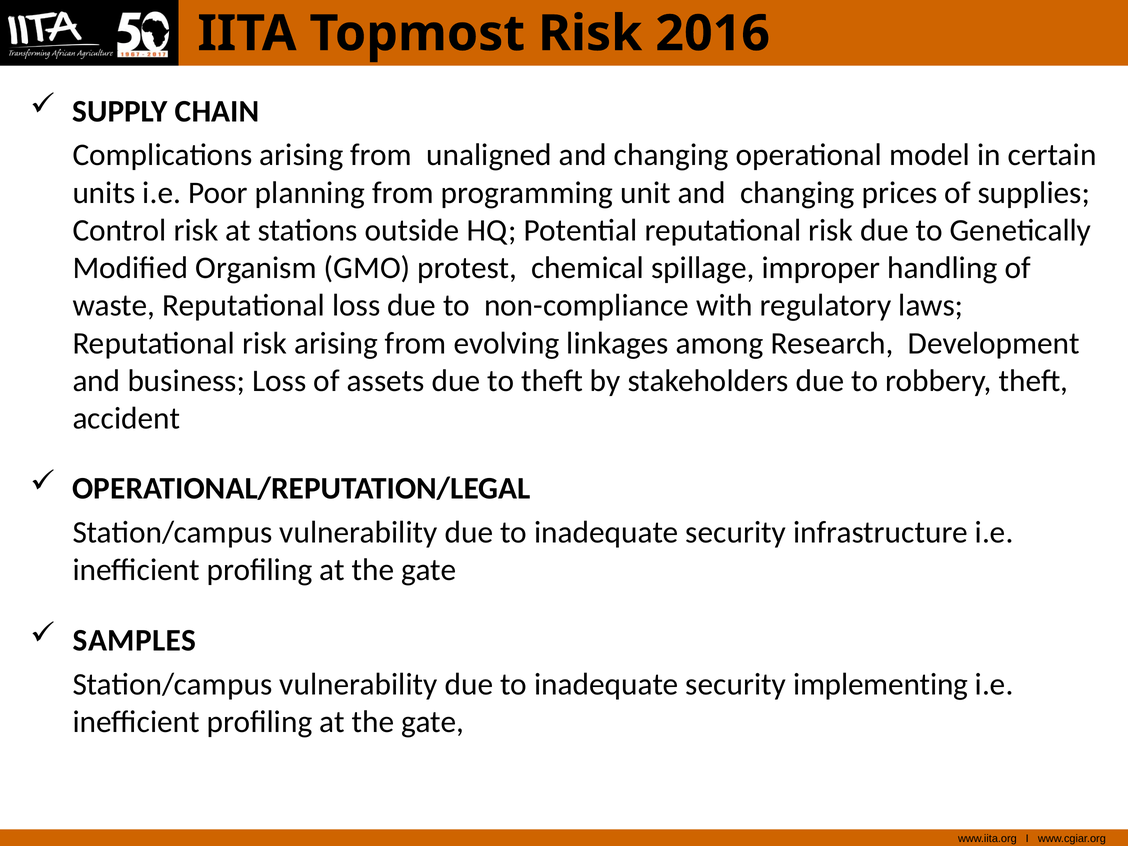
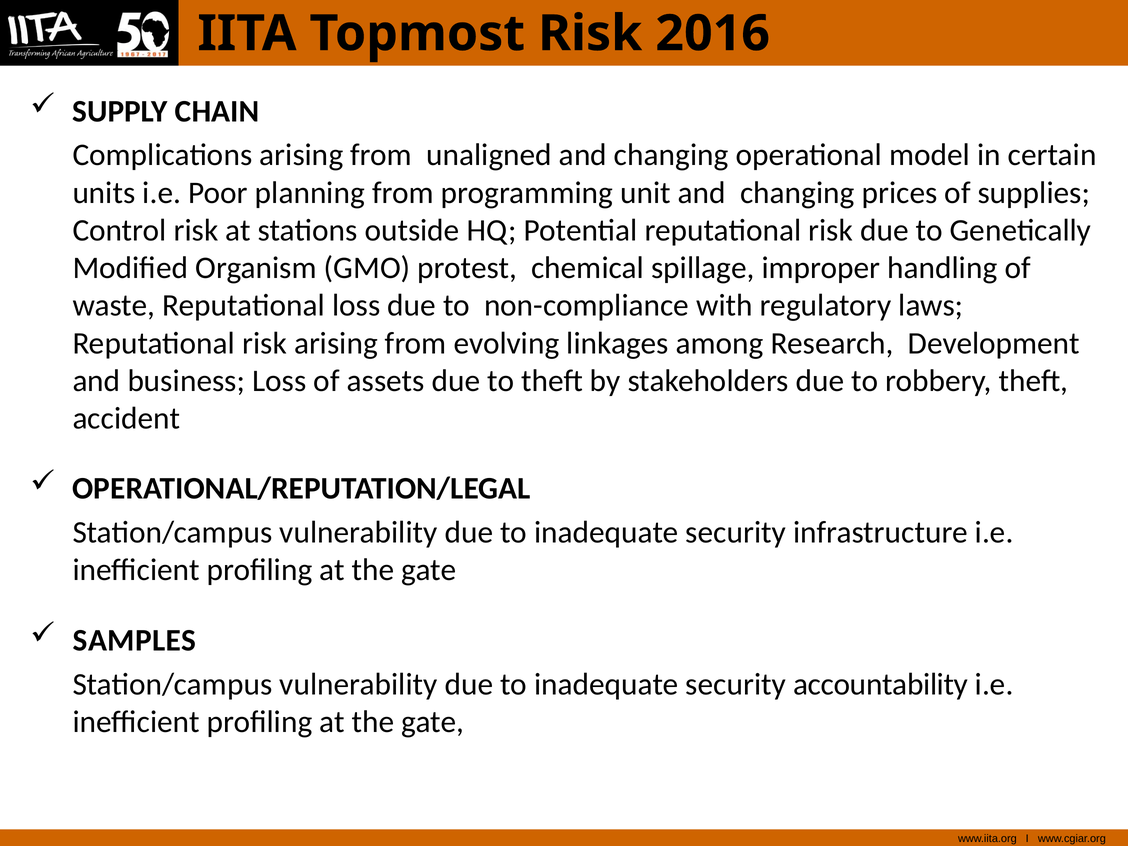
implementing: implementing -> accountability
